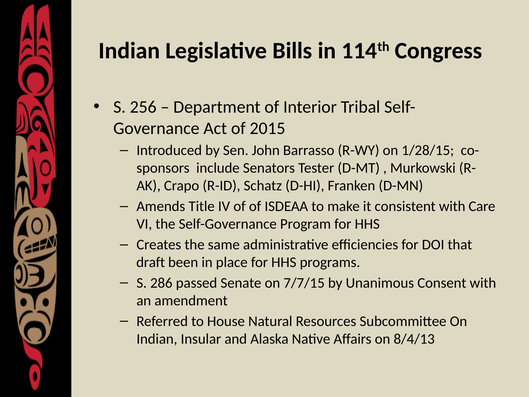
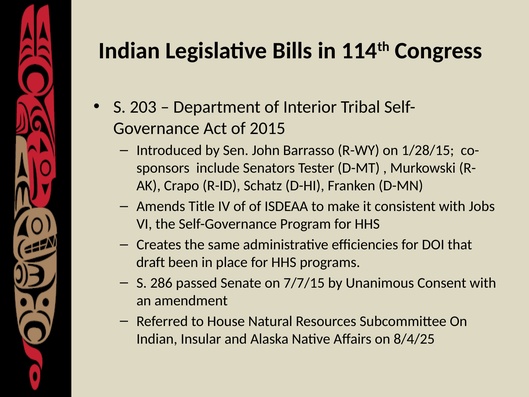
256: 256 -> 203
Care: Care -> Jobs
8/4/13: 8/4/13 -> 8/4/25
